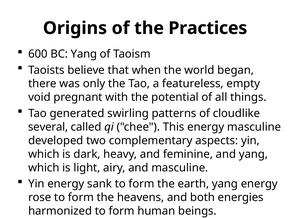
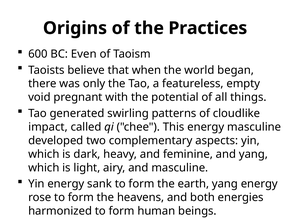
BC Yang: Yang -> Even
several: several -> impact
